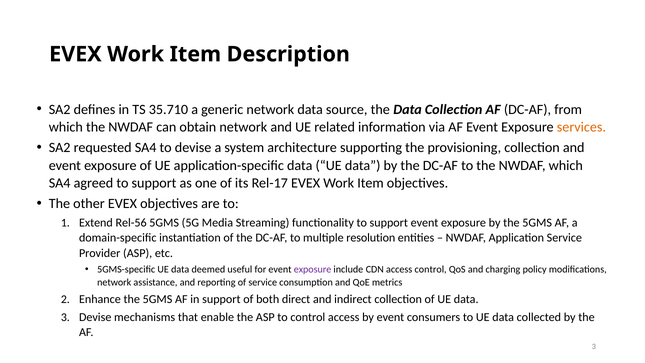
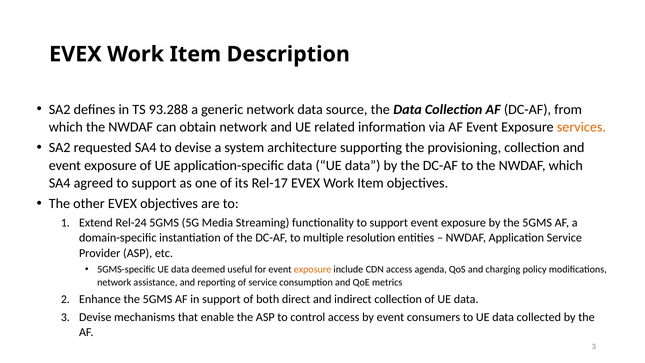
35.710: 35.710 -> 93.288
Rel-56: Rel-56 -> Rel-24
exposure at (313, 269) colour: purple -> orange
access control: control -> agenda
